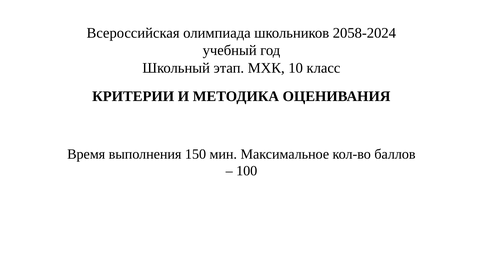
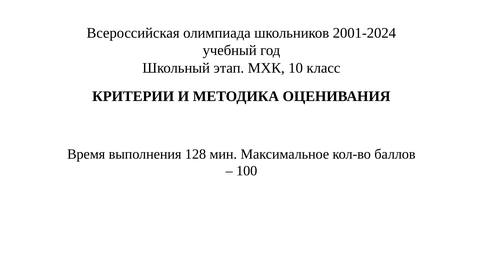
2058-2024: 2058-2024 -> 2001-2024
150: 150 -> 128
